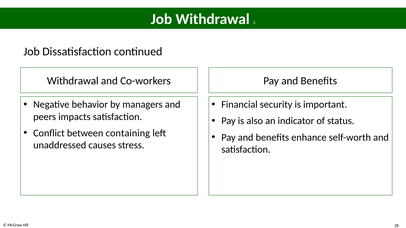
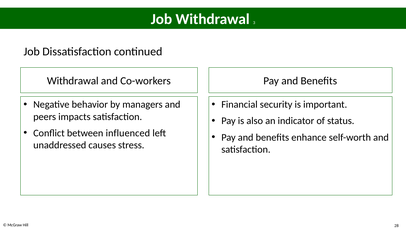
containing: containing -> influenced
